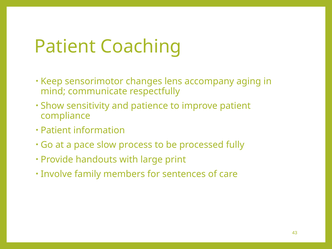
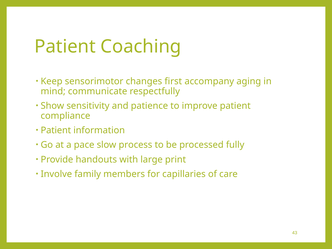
lens: lens -> first
sentences: sentences -> capillaries
